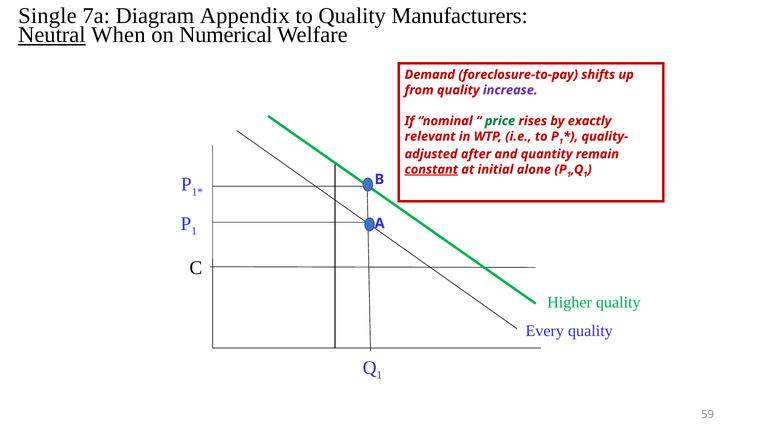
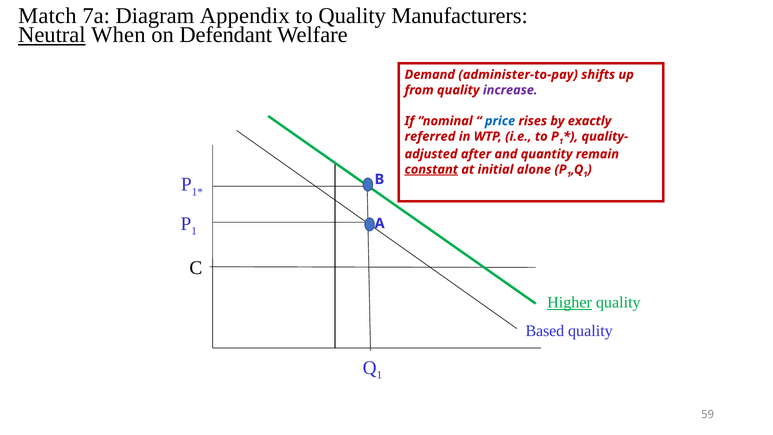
Single: Single -> Match
Numerical: Numerical -> Defendant
foreclosure-to-pay: foreclosure-to-pay -> administer-to-pay
price colour: green -> blue
relevant: relevant -> referred
Higher underline: none -> present
Every: Every -> Based
